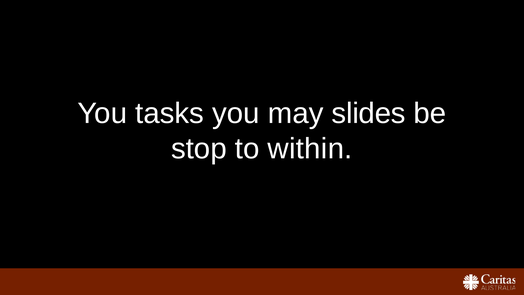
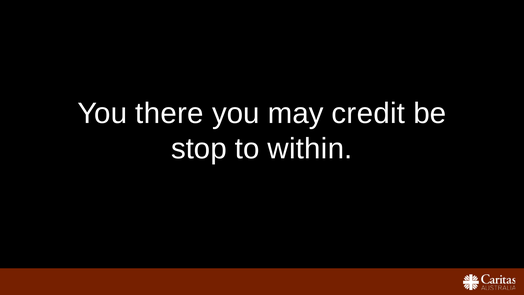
tasks: tasks -> there
slides: slides -> credit
